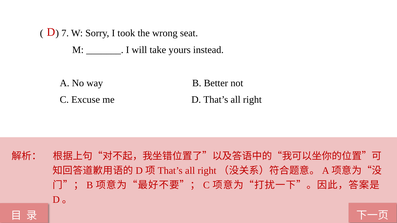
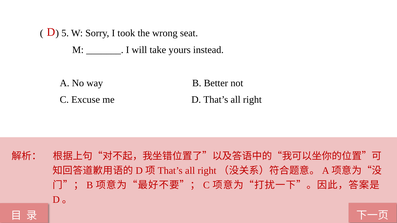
7: 7 -> 5
